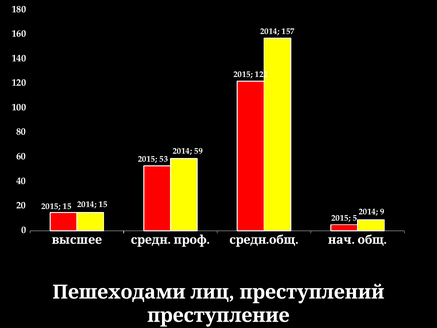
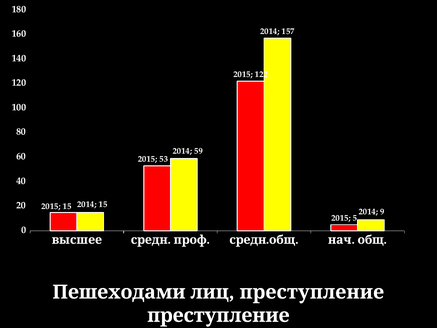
лиц преступлений: преступлений -> преступление
